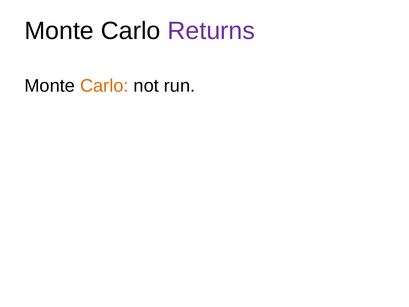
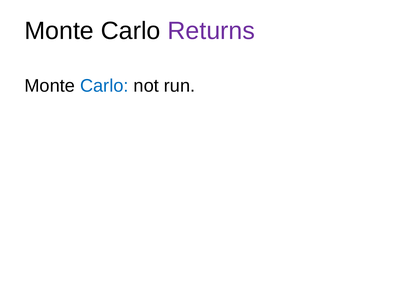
Carlo at (104, 86) colour: orange -> blue
